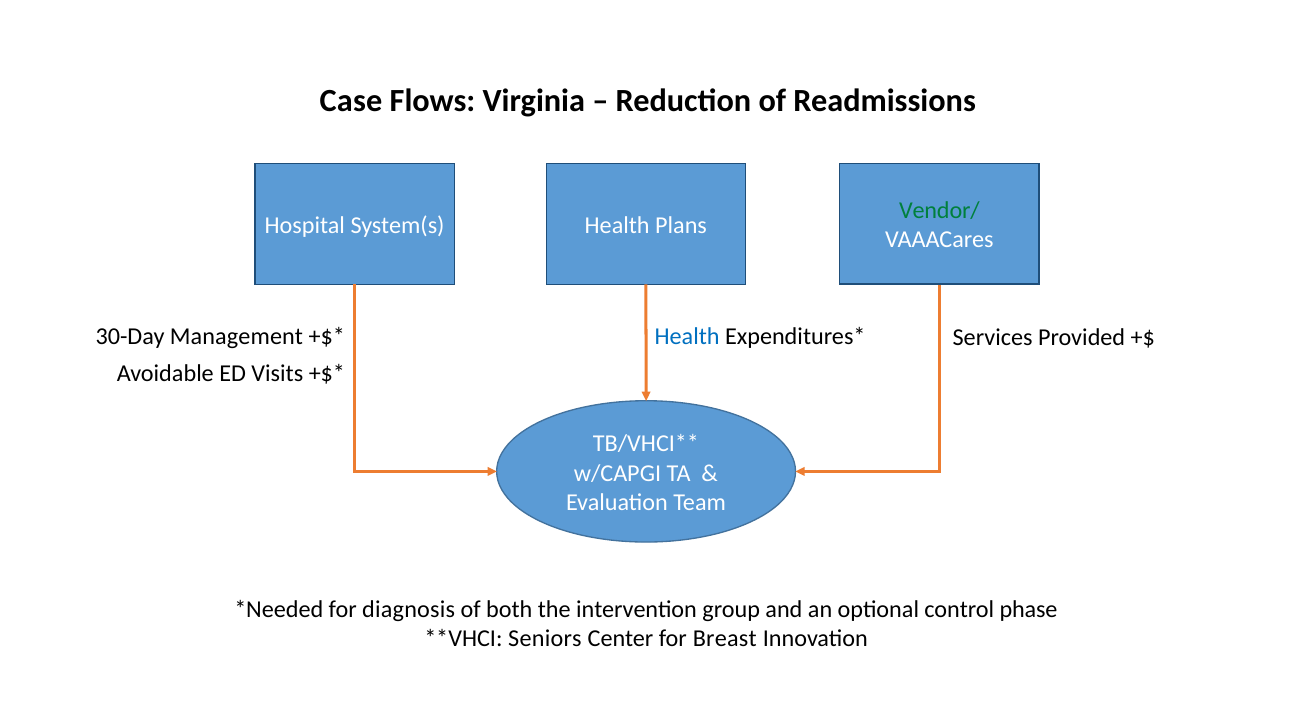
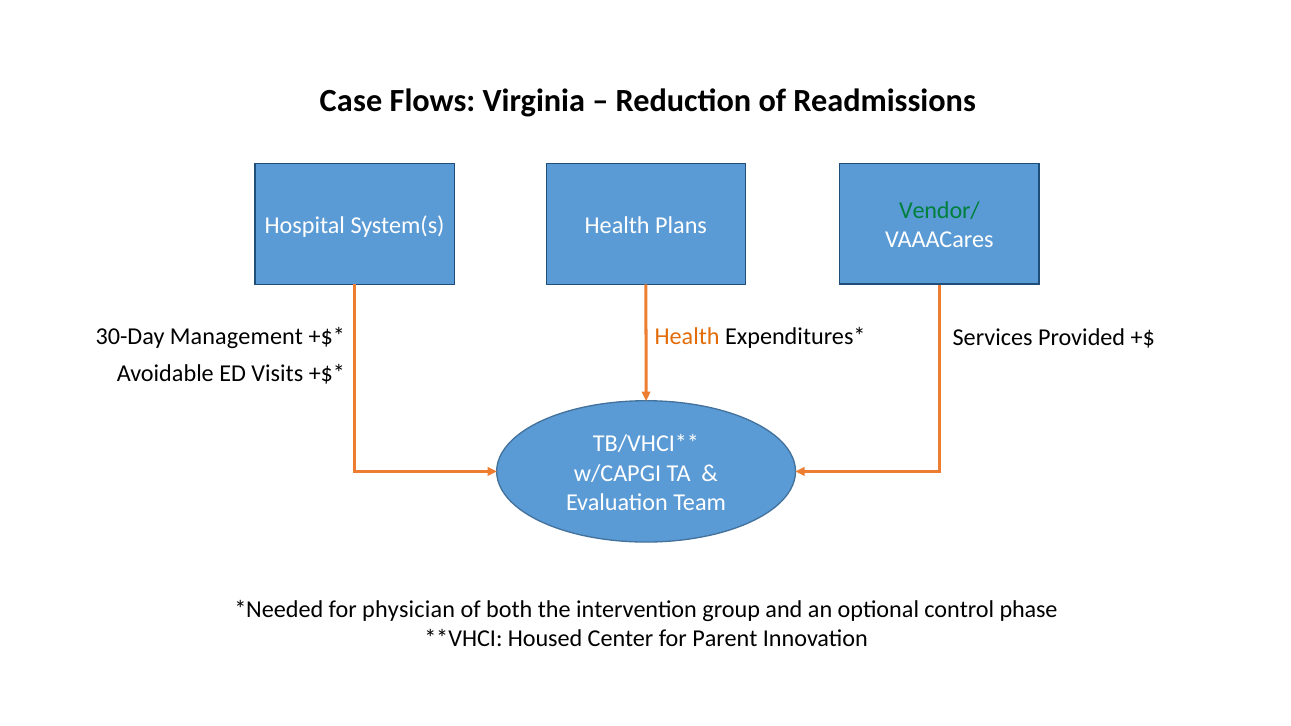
Health at (687, 336) colour: blue -> orange
diagnosis: diagnosis -> physician
Seniors: Seniors -> Housed
Breast: Breast -> Parent
